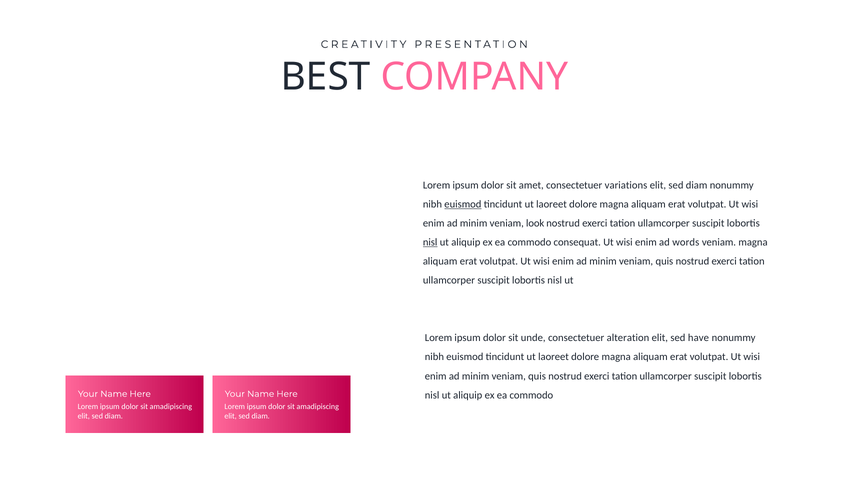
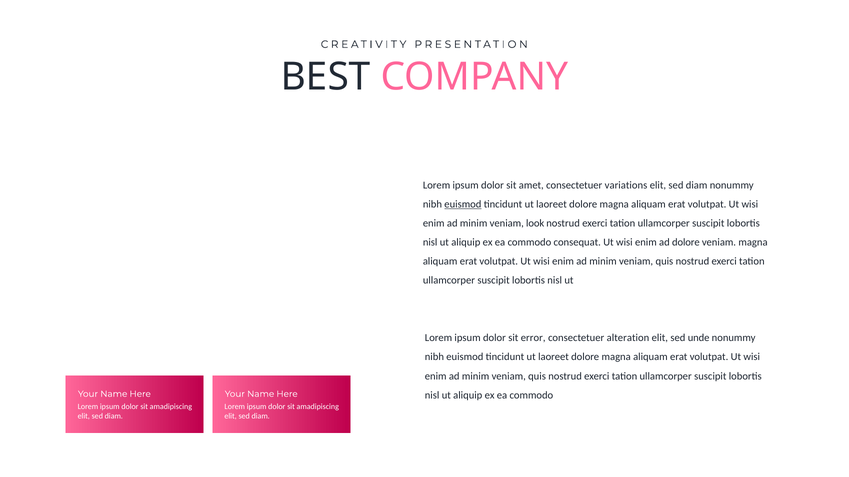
nisl at (430, 243) underline: present -> none
ad words: words -> dolore
unde: unde -> error
have: have -> unde
